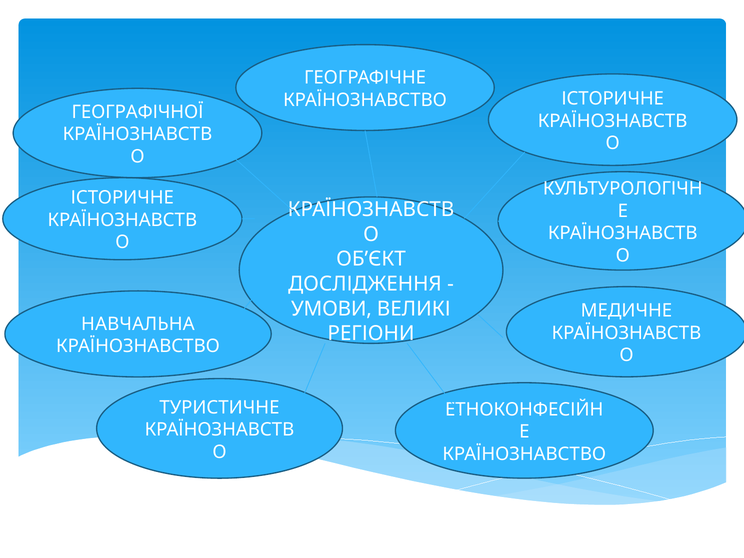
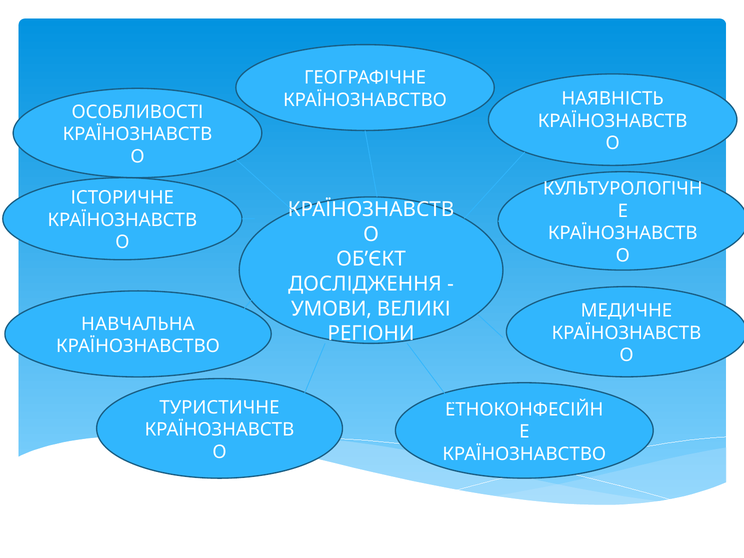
ІСТОРИЧНЕ at (613, 99): ІСТОРИЧНЕ -> НАЯВНІСТЬ
ГЕОГРАФІЧНОЇ: ГЕОГРАФІЧНОЇ -> ОСОБЛИВОСТІ
